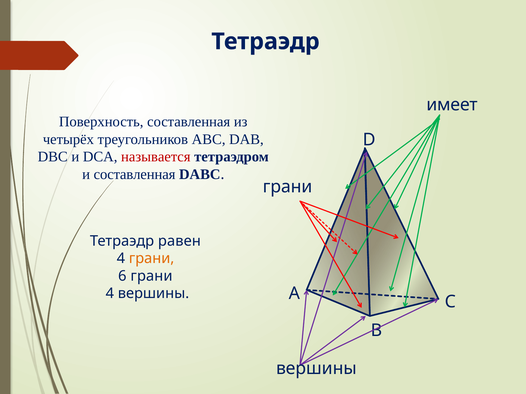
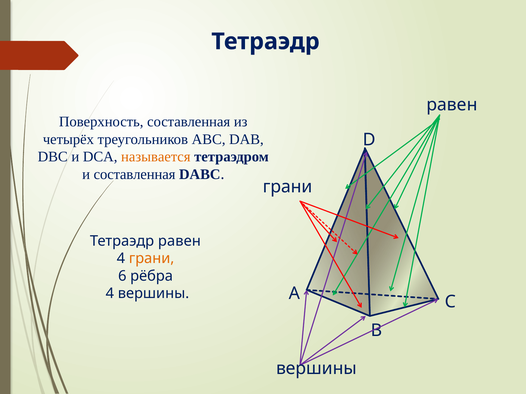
имеет at (452, 105): имеет -> равен
называется colour: red -> orange
6 грани: грани -> рёбра
